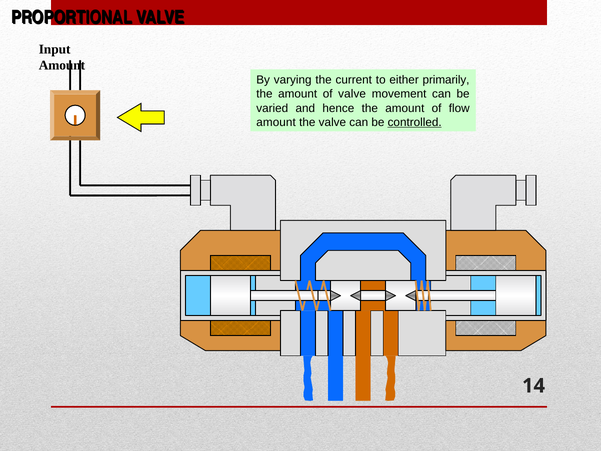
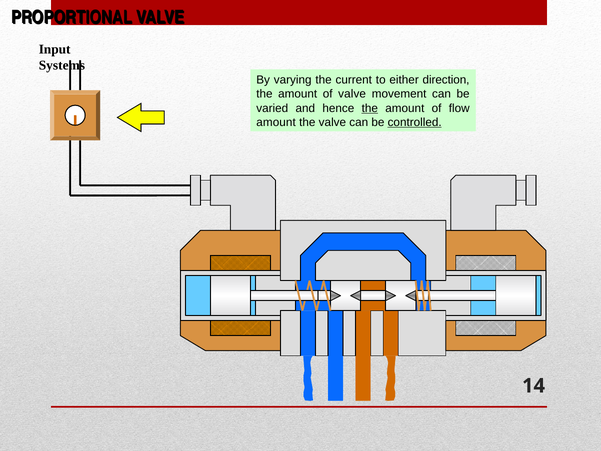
Amount at (62, 65): Amount -> Systems
primarily: primarily -> direction
the at (370, 108) underline: none -> present
